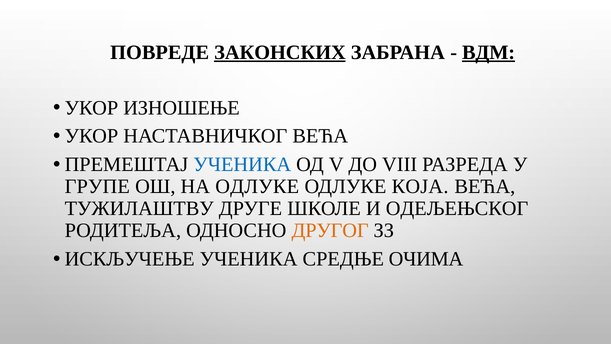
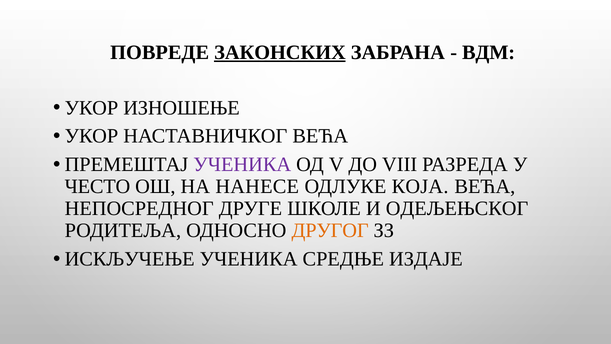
ВДМ underline: present -> none
УЧЕНИКА at (242, 164) colour: blue -> purple
ГРУПЕ: ГРУПЕ -> ЧЕСТО
НА ОДЛУКЕ: ОДЛУКЕ -> НАНЕСЕ
ТУЖИЛАШТВУ: ТУЖИЛАШТВУ -> НЕПОСРЕДНОГ
ОЧИМА: ОЧИМА -> ИЗДАЈЕ
